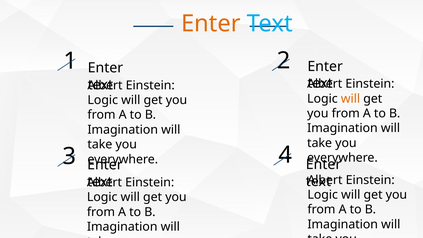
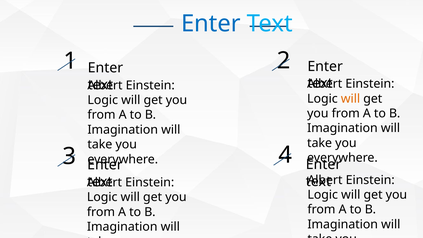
Enter at (211, 24) colour: orange -> blue
